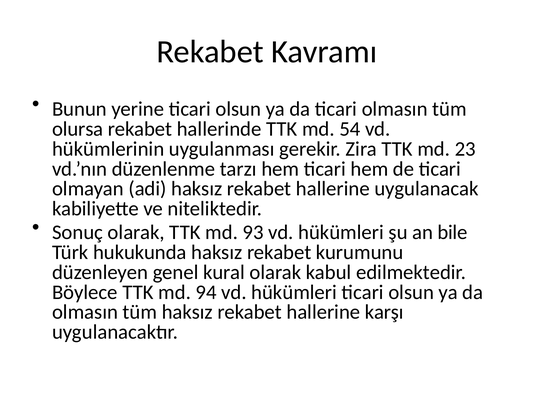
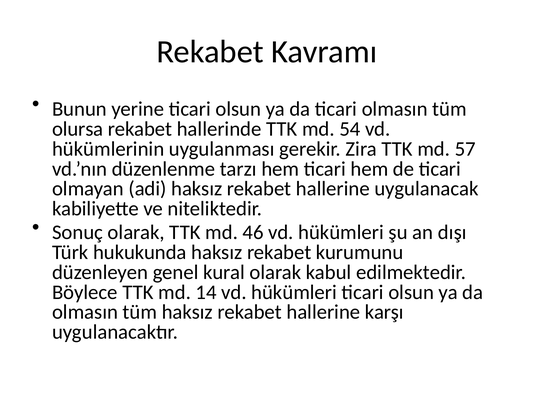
23: 23 -> 57
93: 93 -> 46
bile: bile -> dışı
94: 94 -> 14
